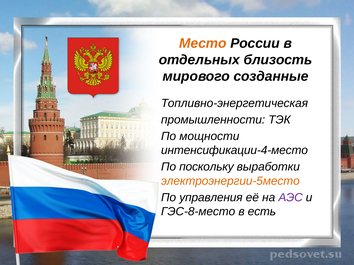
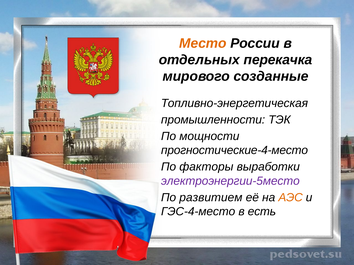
близость: близость -> перекачка
интенсификации-4-место: интенсификации-4-место -> прогностические-4-место
поскольку: поскольку -> факторы
электроэнергии-5место colour: orange -> purple
управления: управления -> развитием
АЭС colour: purple -> orange
ГЭС-8-место: ГЭС-8-место -> ГЭС-4-место
